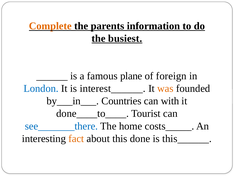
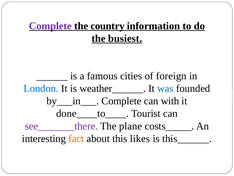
Complete at (50, 26) colour: orange -> purple
parents: parents -> country
plane: plane -> cities
interest______: interest______ -> weather______
was colour: orange -> blue
by___in___ Countries: Countries -> Complete
see_______there colour: blue -> purple
home: home -> plane
done: done -> likes
